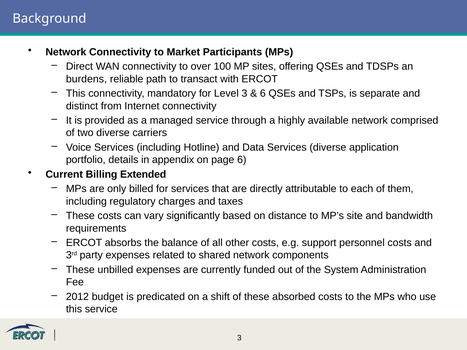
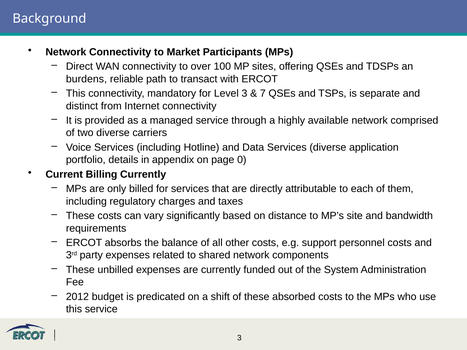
6 at (263, 94): 6 -> 7
page 6: 6 -> 0
Billing Extended: Extended -> Currently
